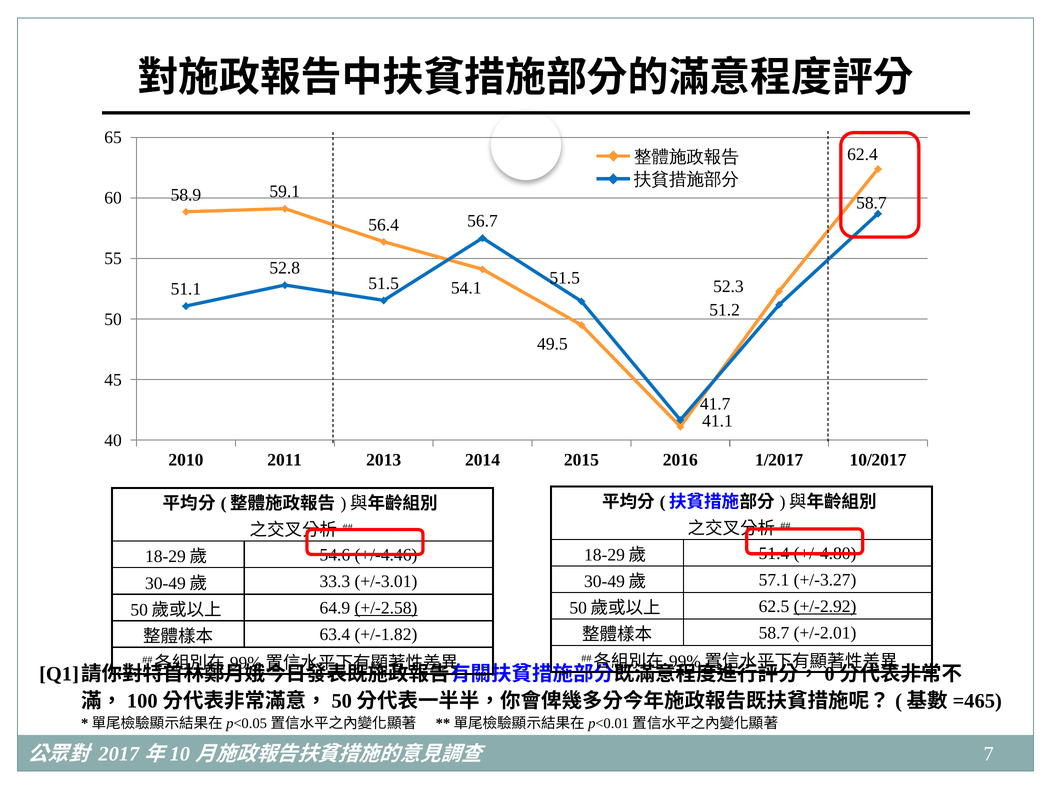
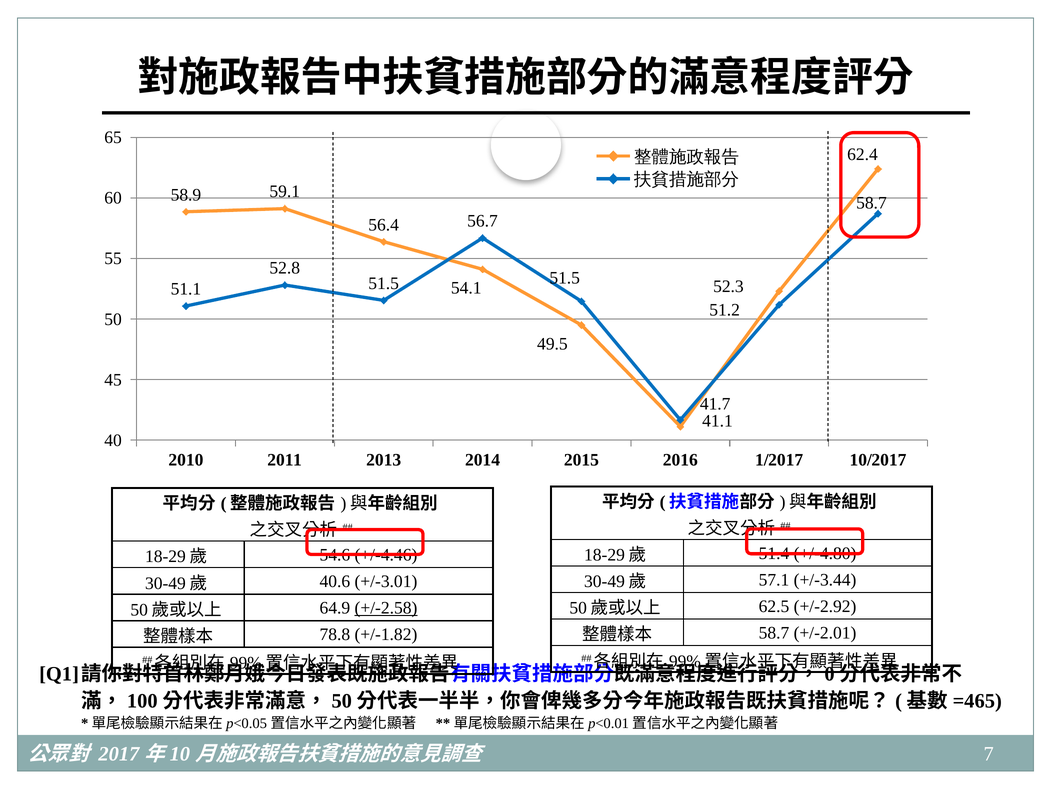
+/-3.27: +/-3.27 -> +/-3.44
33.3: 33.3 -> 40.6
+/-2.92 underline: present -> none
63.4: 63.4 -> 78.8
